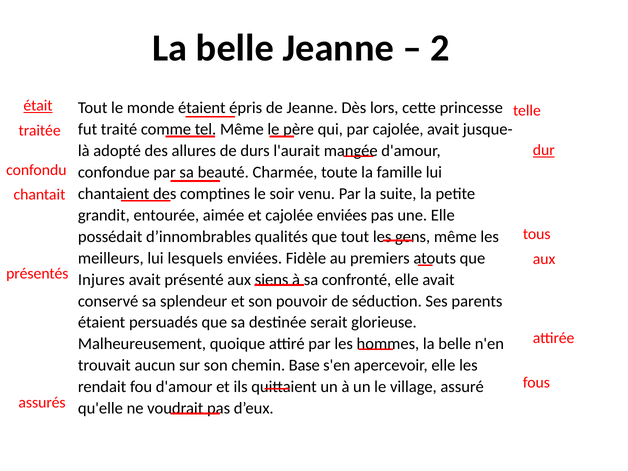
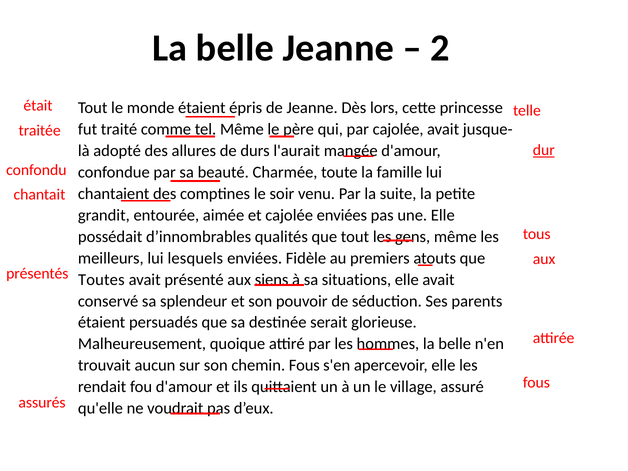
était underline: present -> none
Injures: Injures -> Toutes
confronté: confronté -> situations
chemin Base: Base -> Fous
